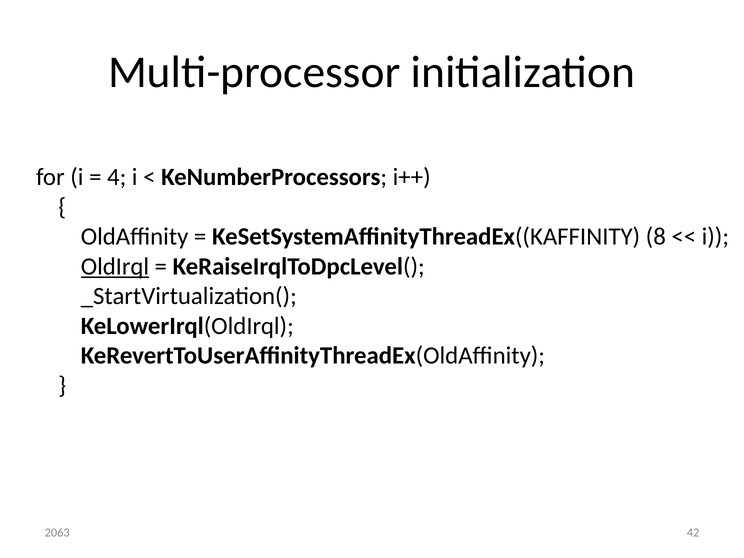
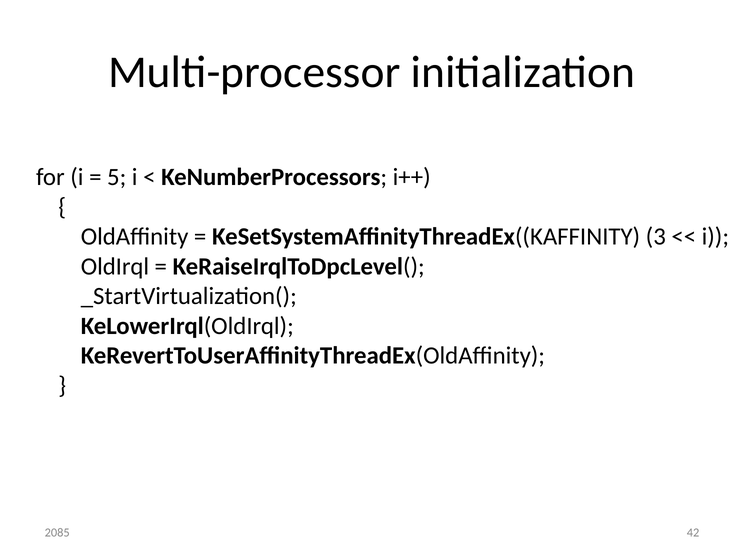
4: 4 -> 5
8: 8 -> 3
OldIrql underline: present -> none
2063: 2063 -> 2085
